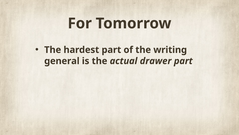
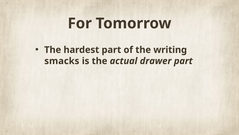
general: general -> smacks
